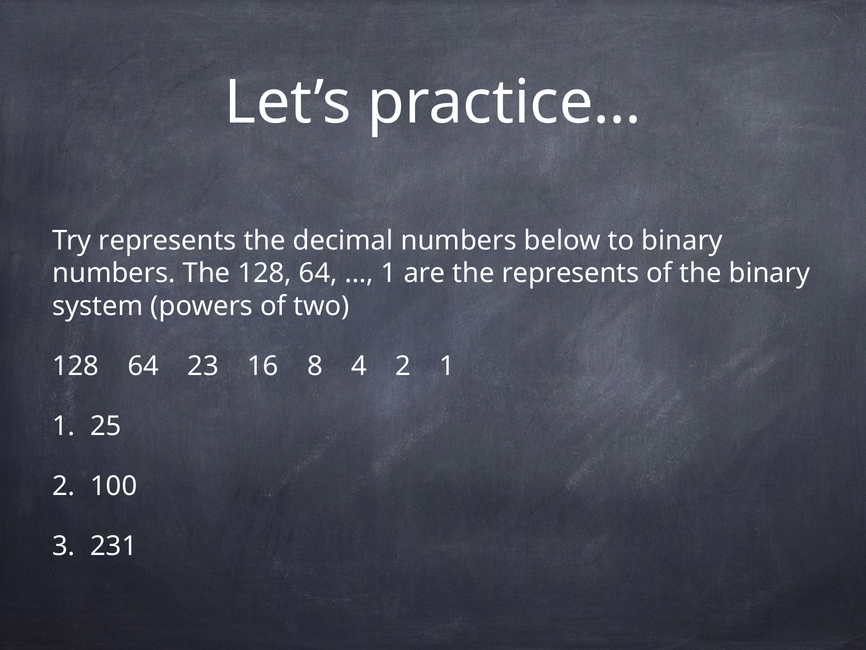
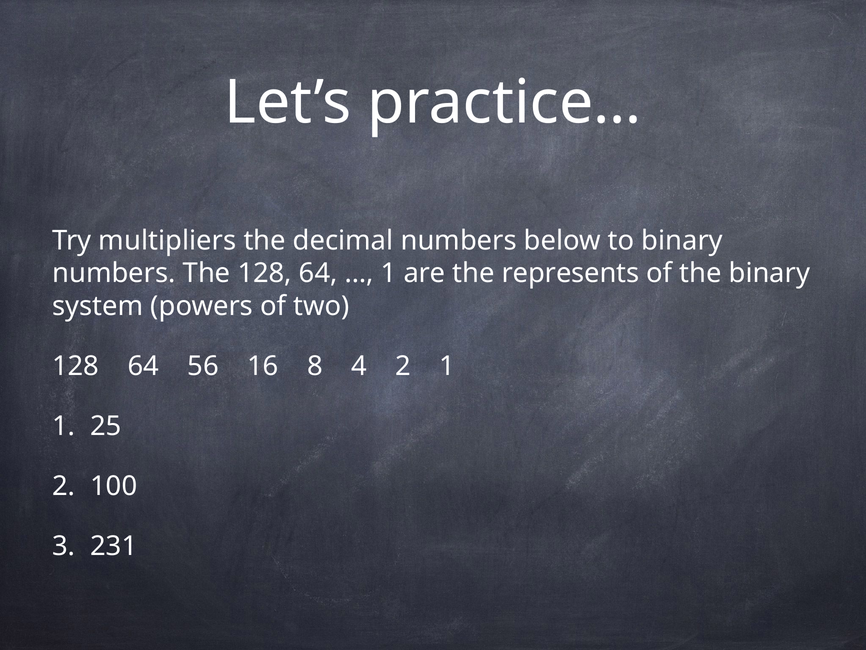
Try represents: represents -> multipliers
23: 23 -> 56
